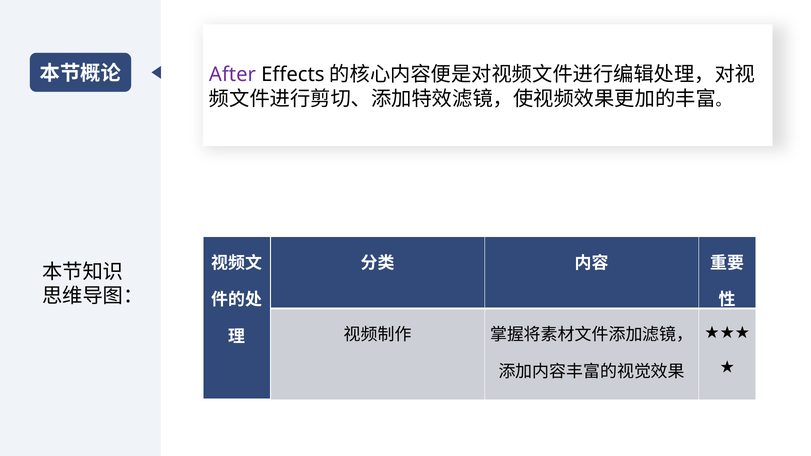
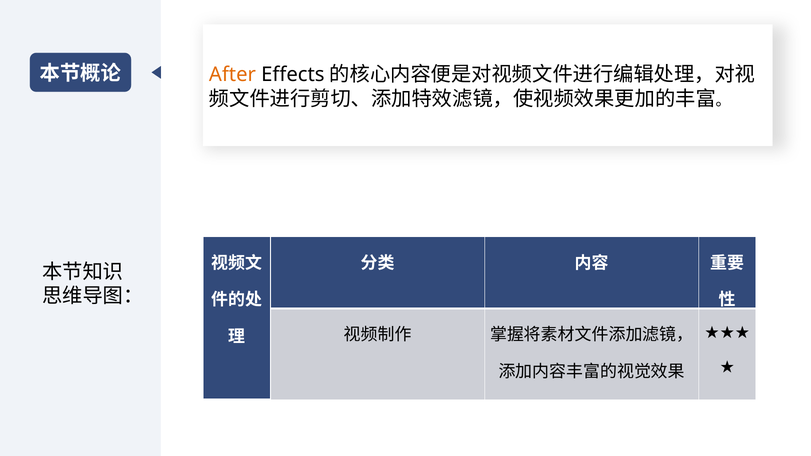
After colour: purple -> orange
